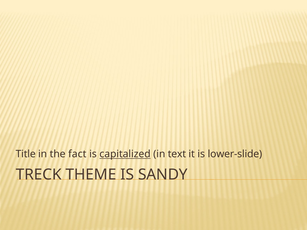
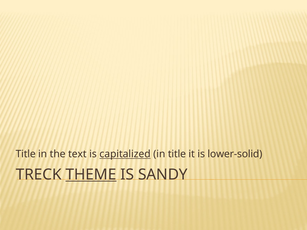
fact: fact -> text
in text: text -> title
lower-slide: lower-slide -> lower-solid
THEME underline: none -> present
